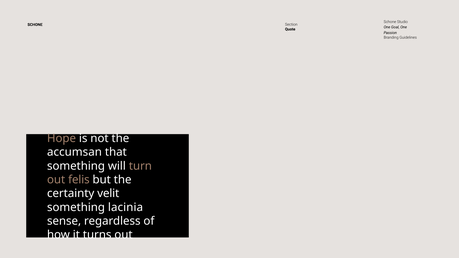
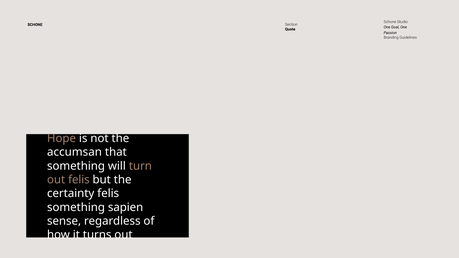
certainty velit: velit -> felis
lacinia: lacinia -> sapien
